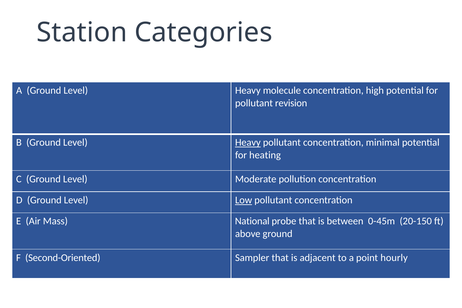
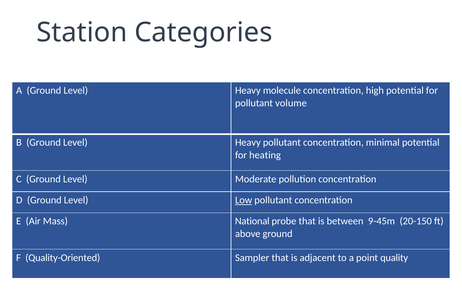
revision: revision -> volume
Heavy at (248, 143) underline: present -> none
0-45m: 0-45m -> 9-45m
Second-Oriented: Second-Oriented -> Quality-Oriented
hourly: hourly -> quality
